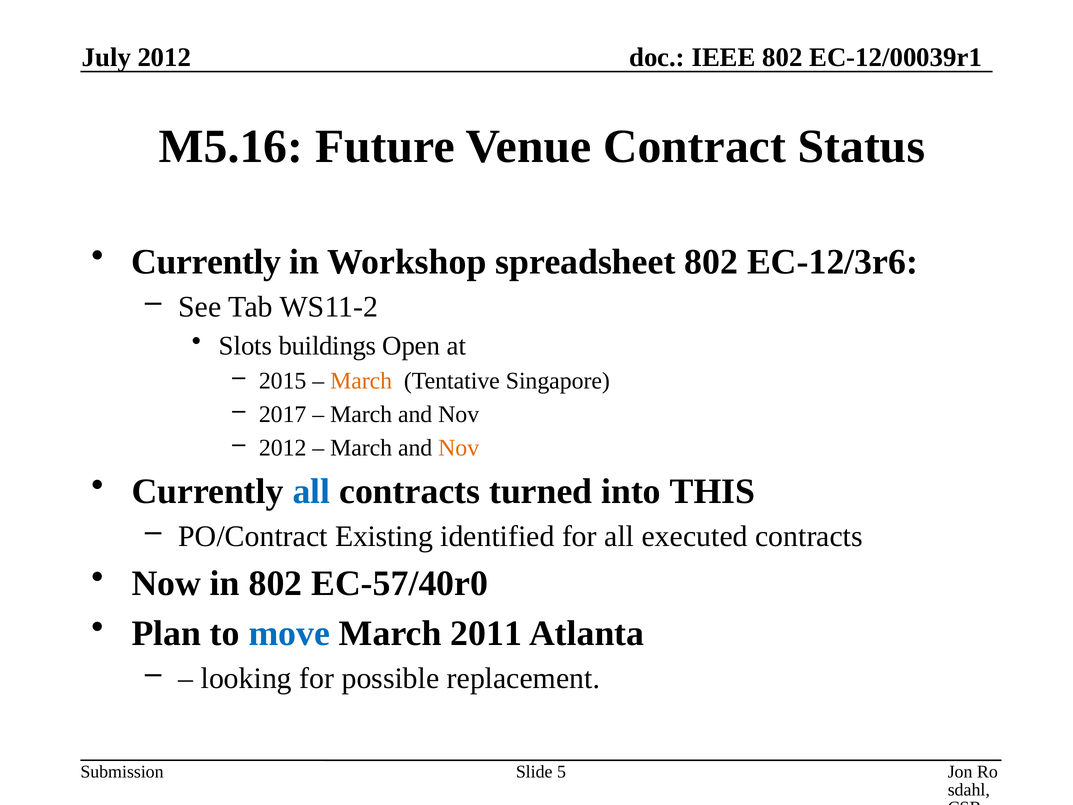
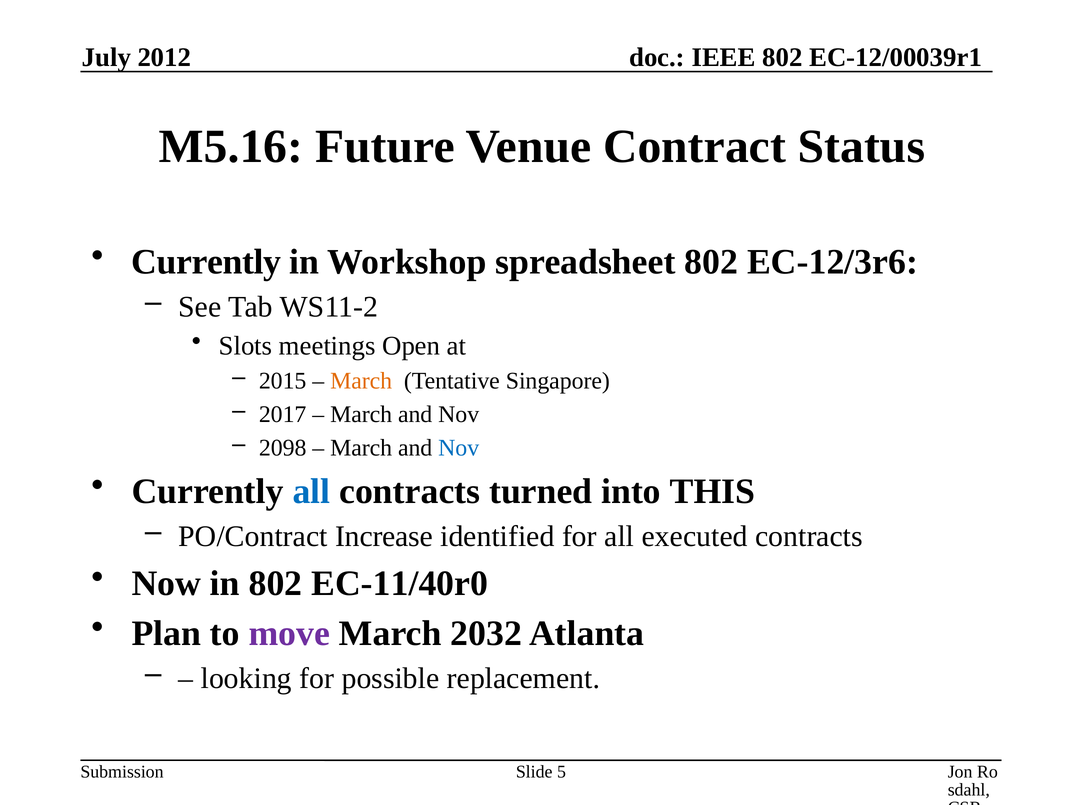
buildings: buildings -> meetings
2012 at (283, 448): 2012 -> 2098
Nov at (459, 448) colour: orange -> blue
Existing: Existing -> Increase
EC-57/40r0: EC-57/40r0 -> EC-11/40r0
move colour: blue -> purple
2011: 2011 -> 2032
